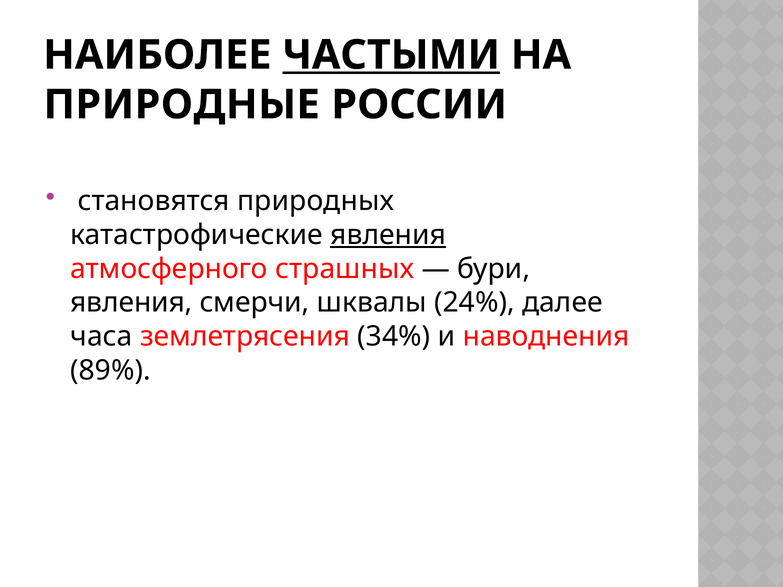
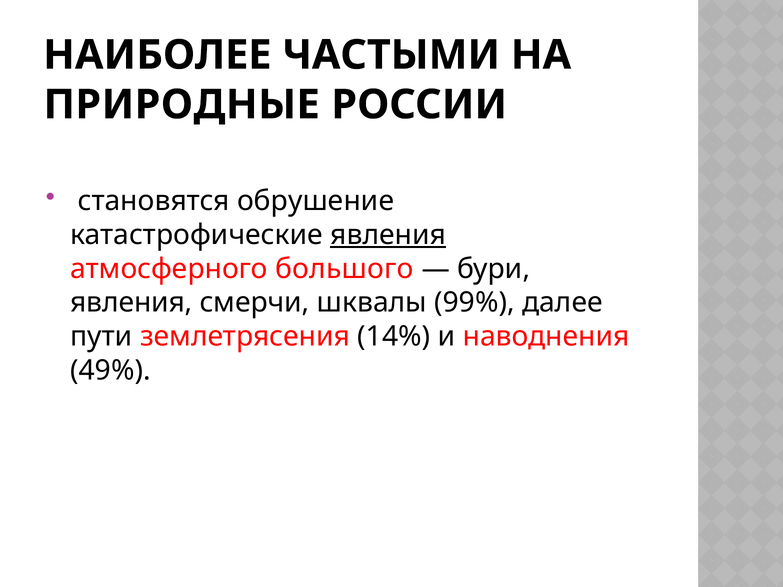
ЧАСТЫМИ underline: present -> none
природных: природных -> обрушение
страшных: страшных -> большого
24%: 24% -> 99%
часа: часа -> пути
34%: 34% -> 14%
89%: 89% -> 49%
